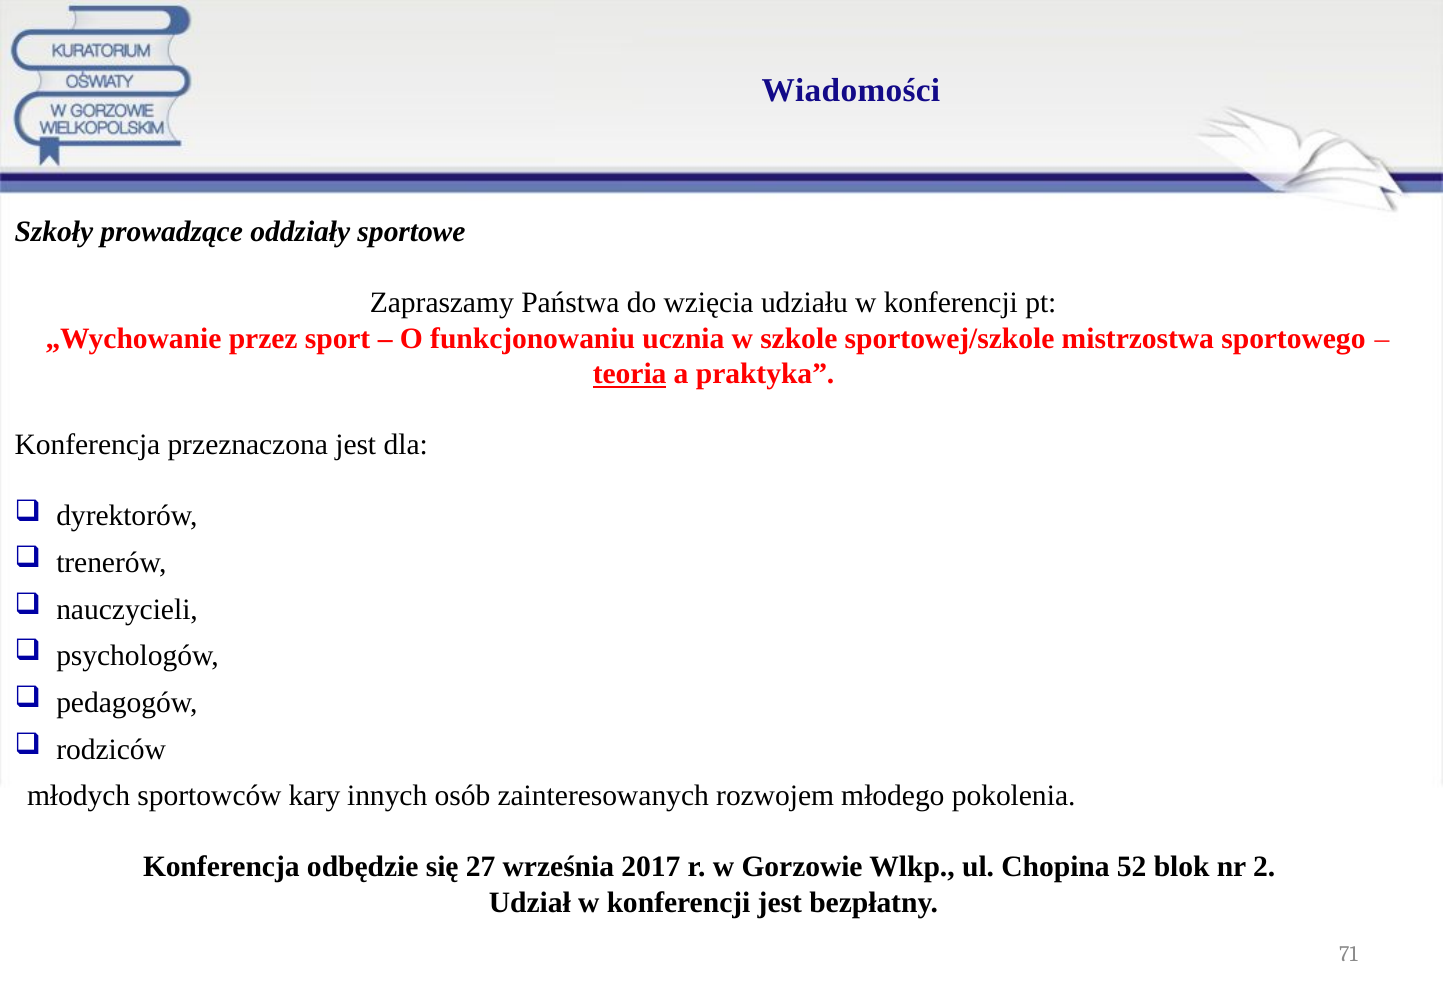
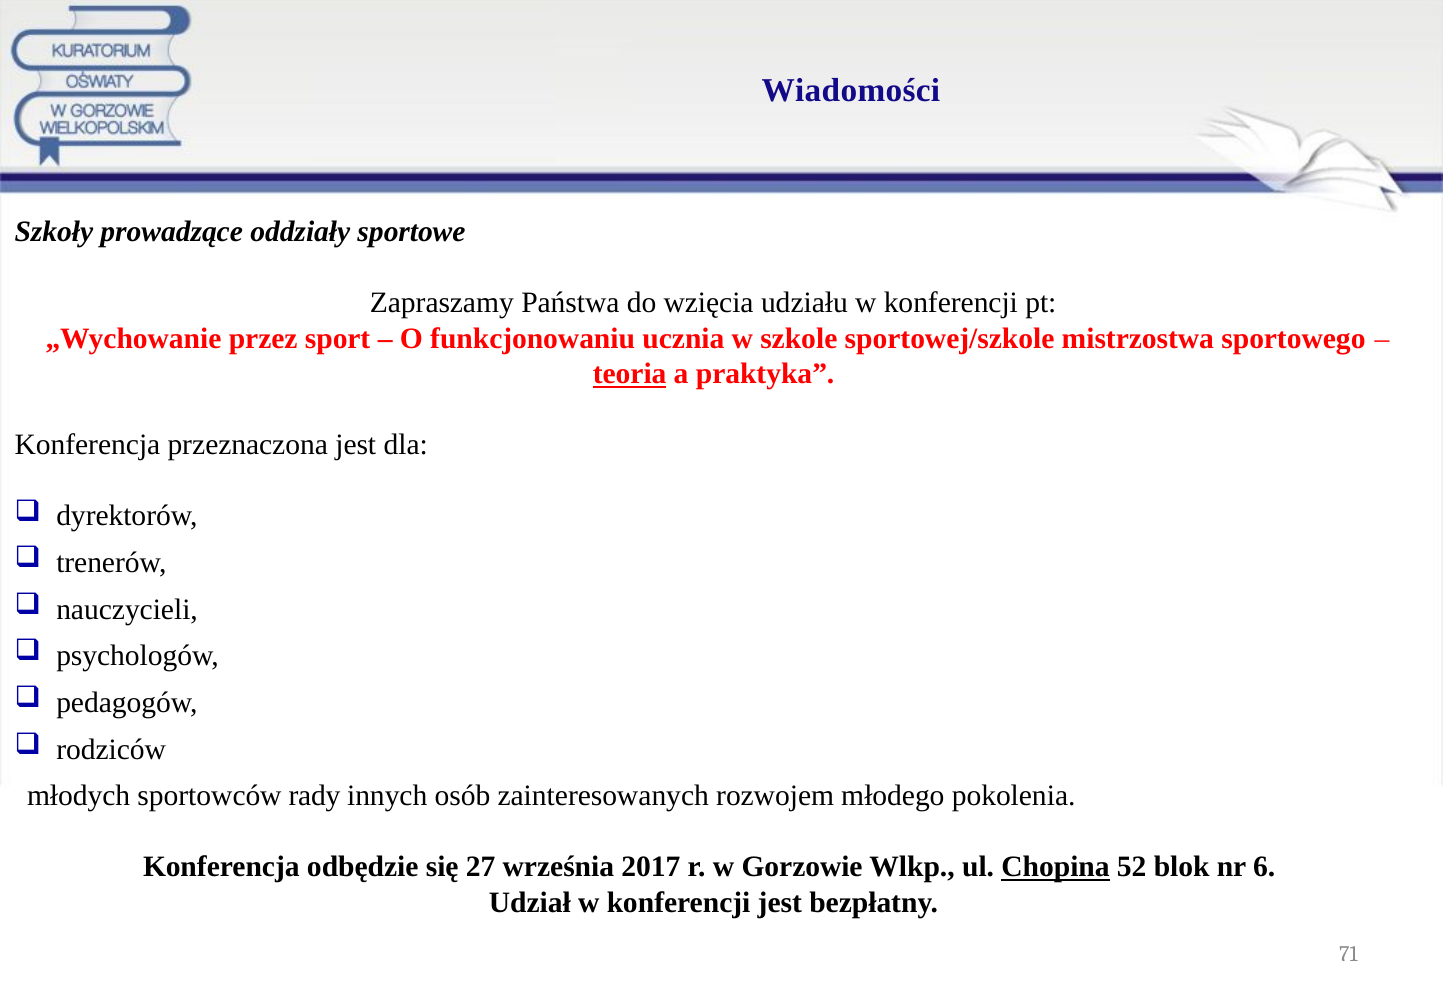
kary: kary -> rady
Chopina underline: none -> present
2: 2 -> 6
